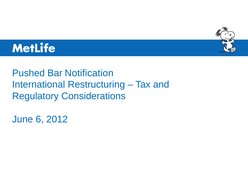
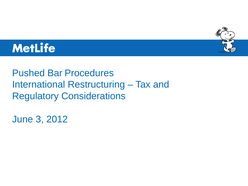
Notification: Notification -> Procedures
6: 6 -> 3
